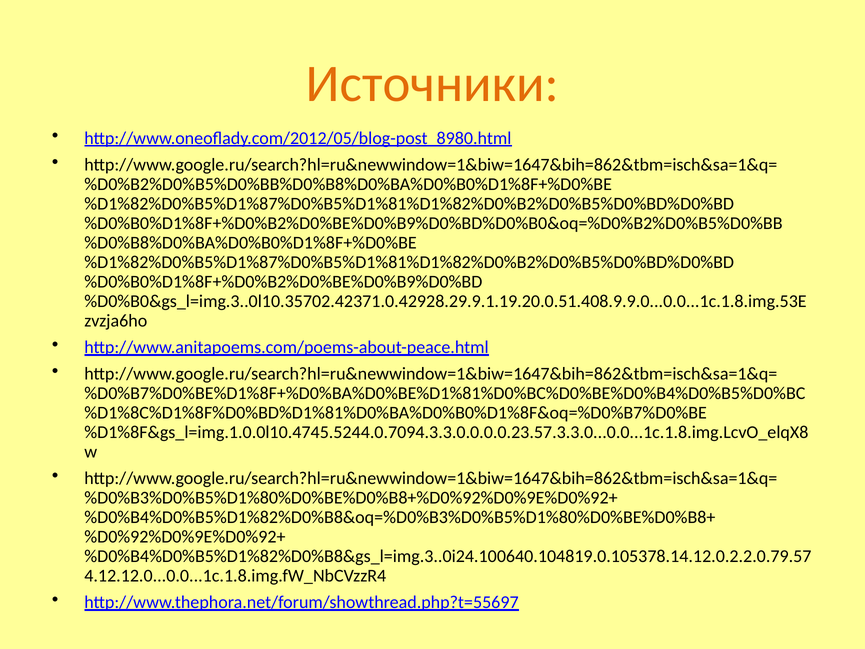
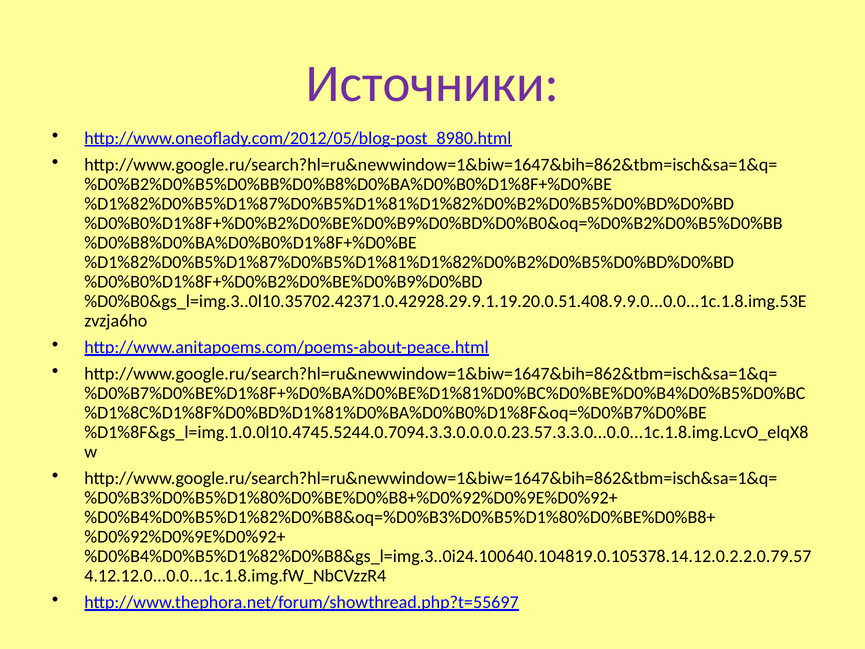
Источники colour: orange -> purple
